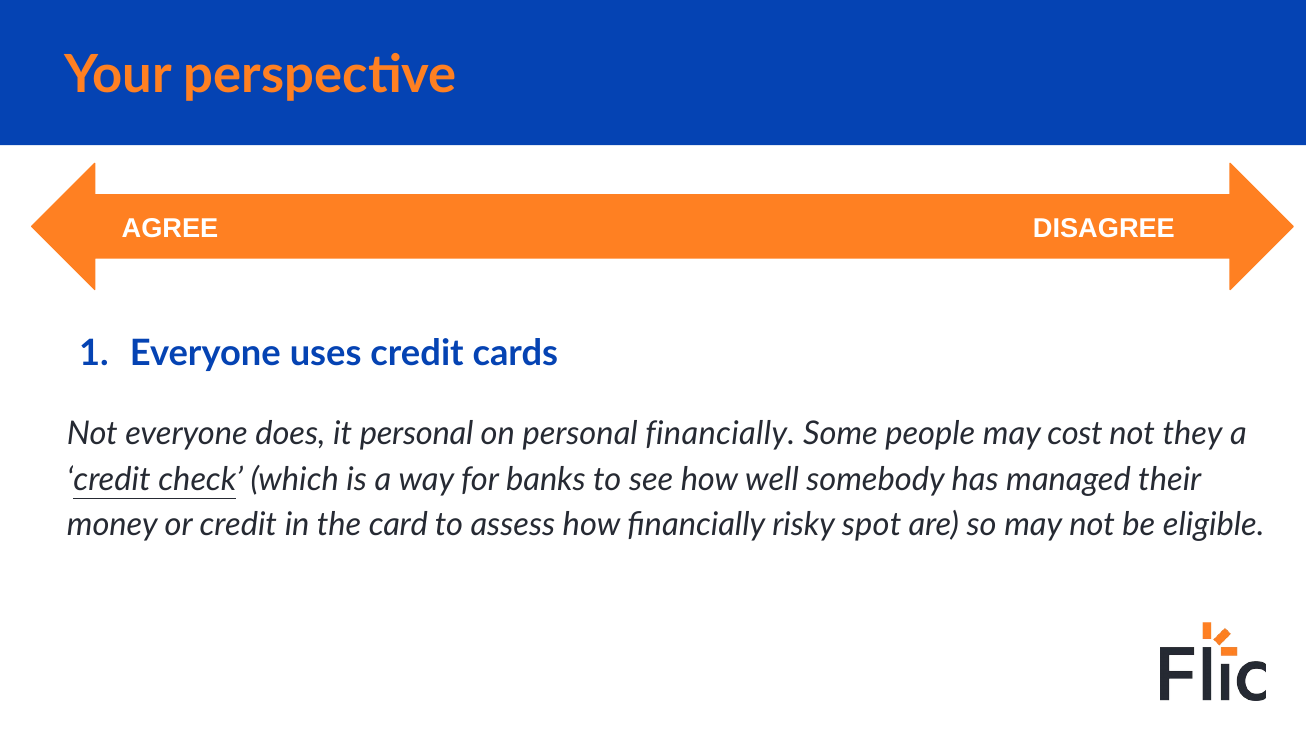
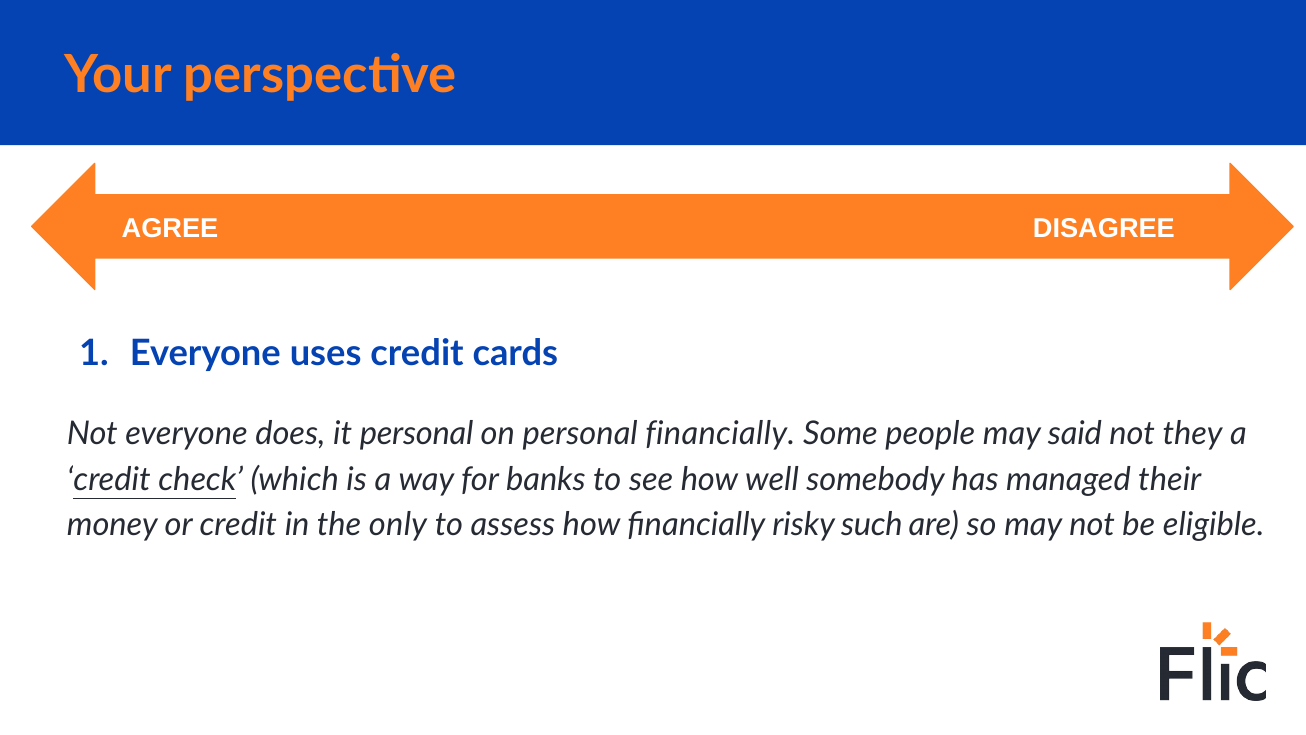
cost: cost -> said
card: card -> only
spot: spot -> such
